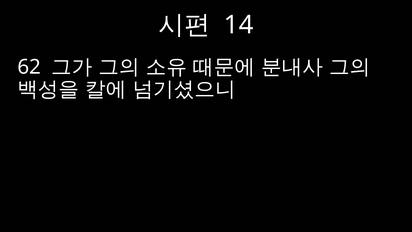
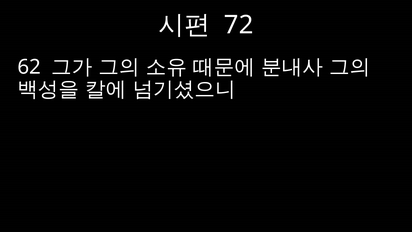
14: 14 -> 72
